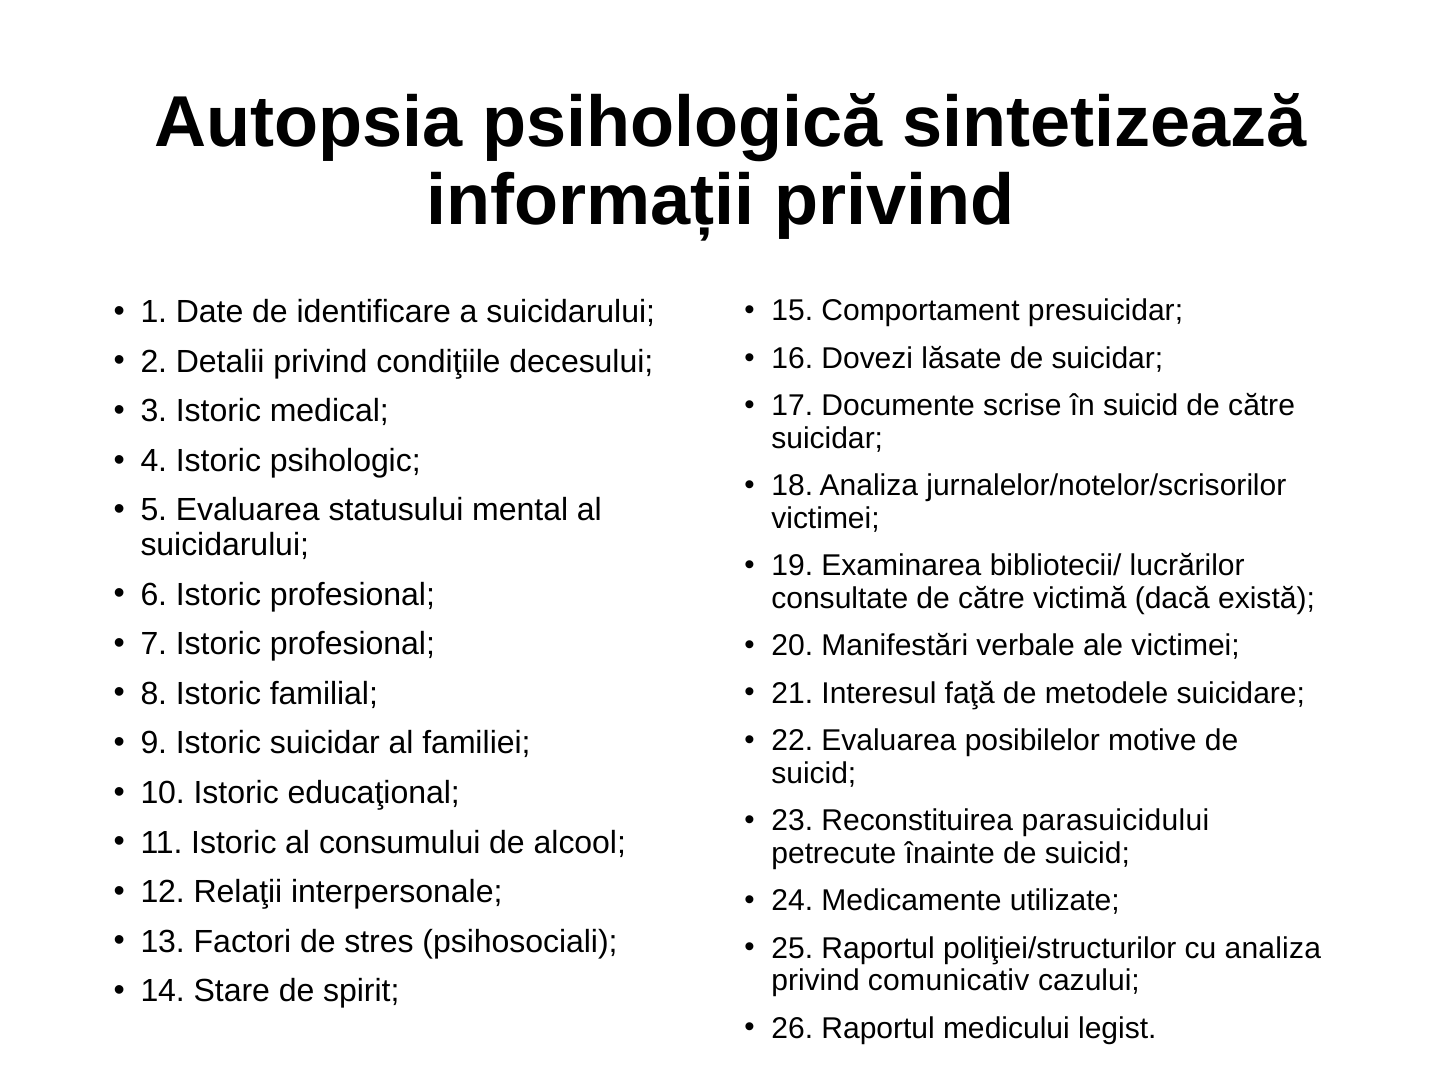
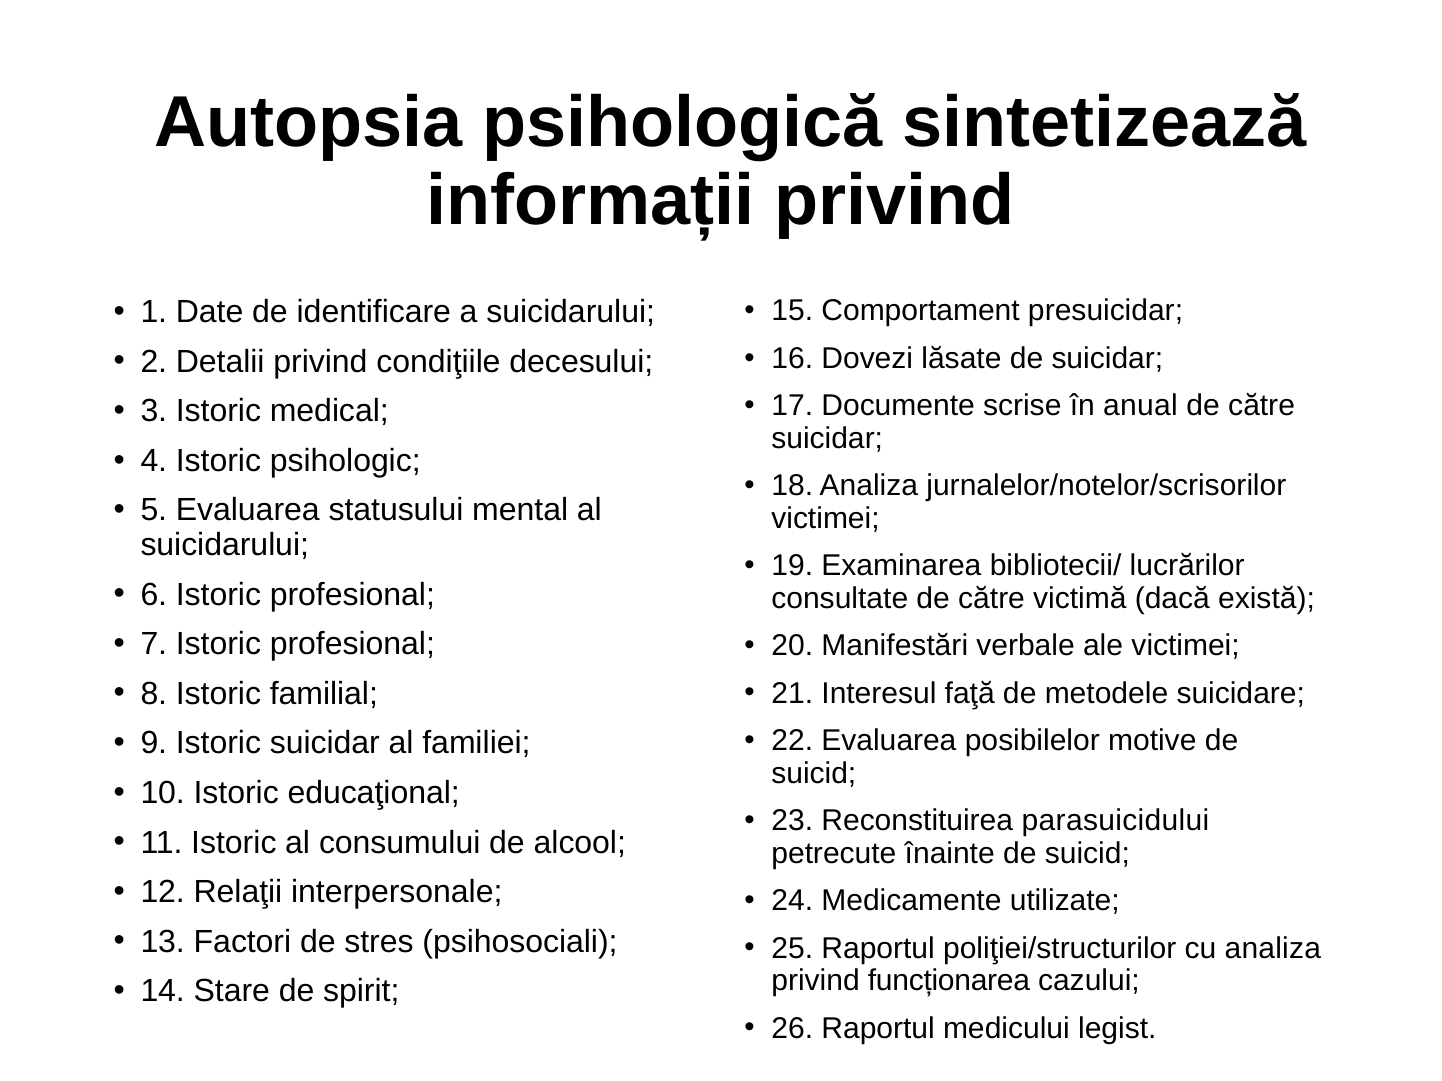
în suicid: suicid -> anual
comunicativ: comunicativ -> funcționarea
